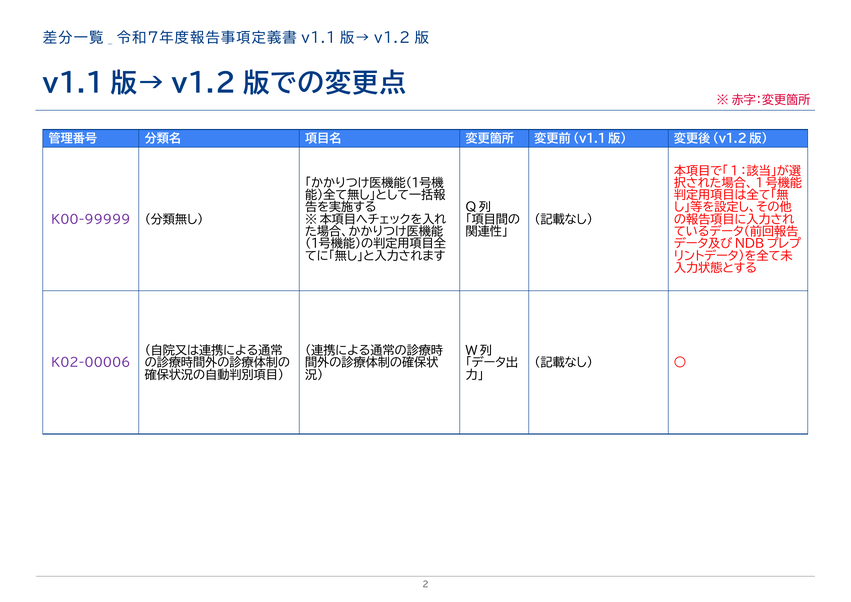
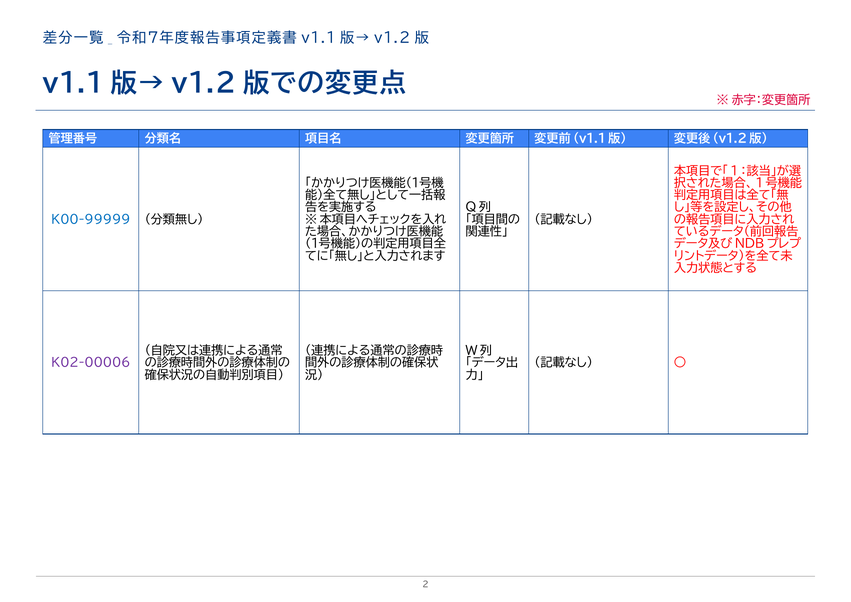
K00-99999 colour: purple -> blue
